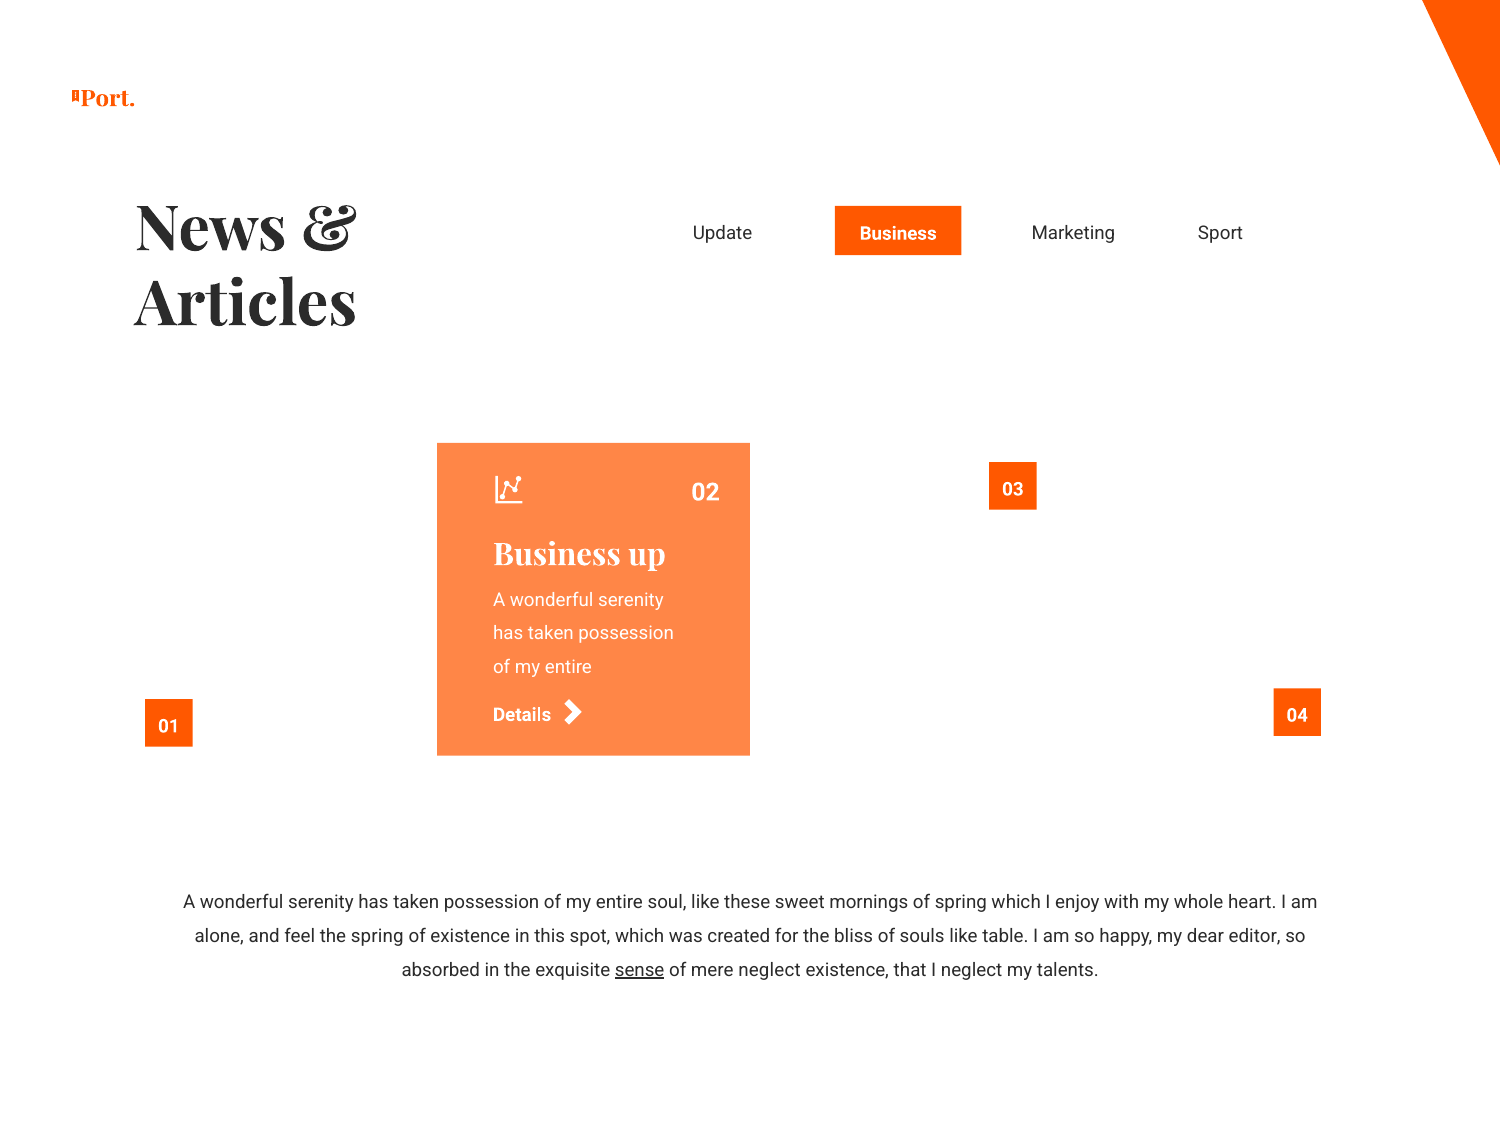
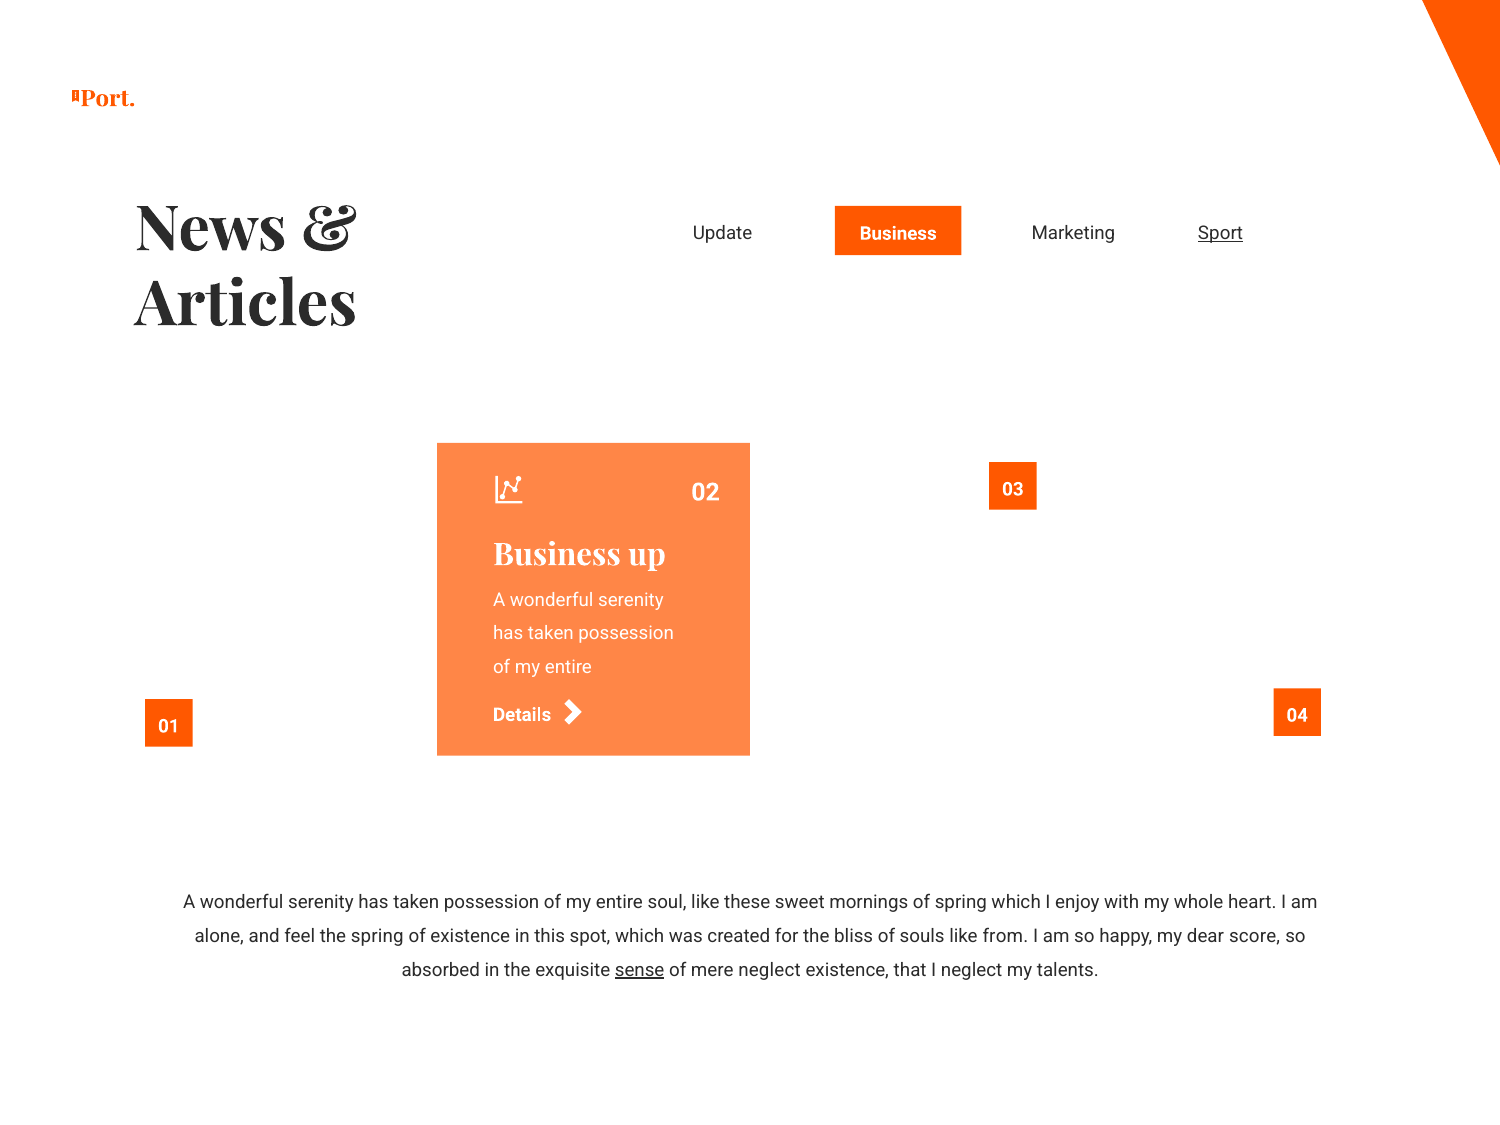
Sport underline: none -> present
table: table -> from
editor: editor -> score
